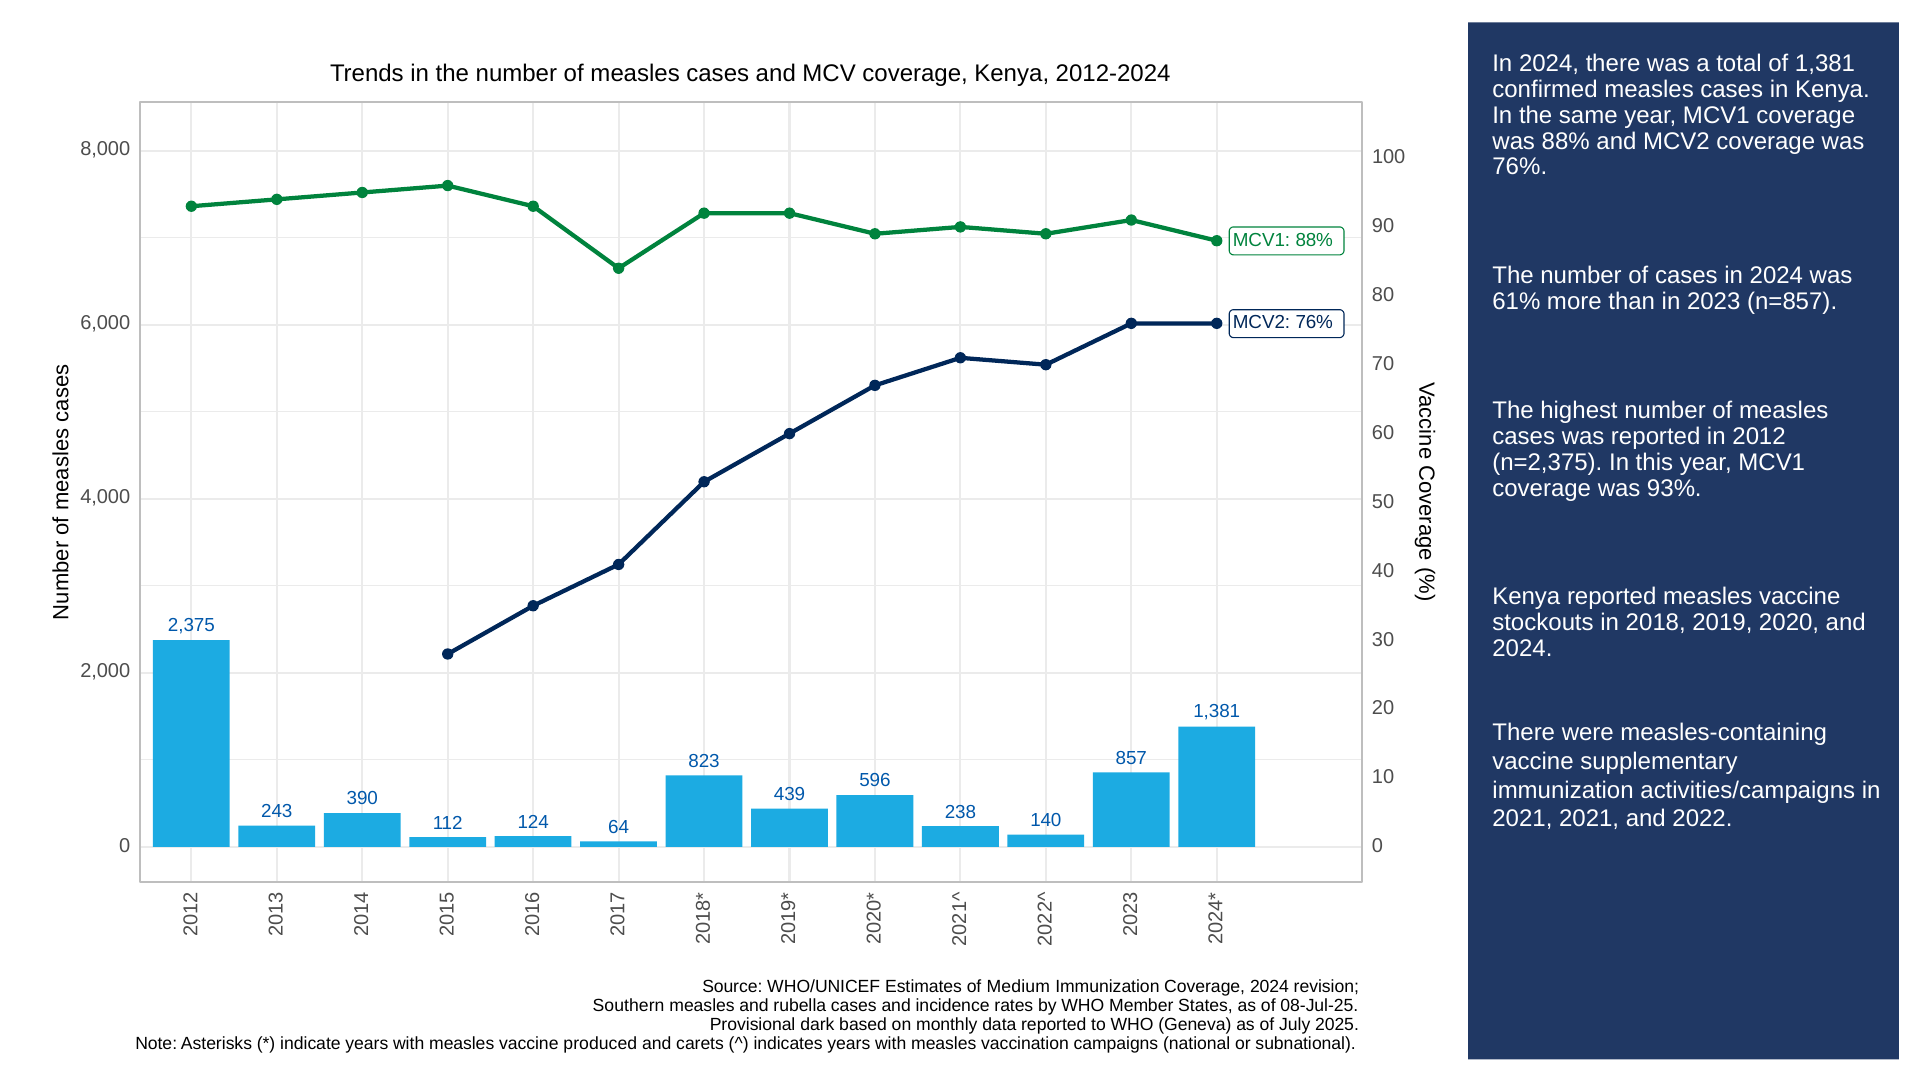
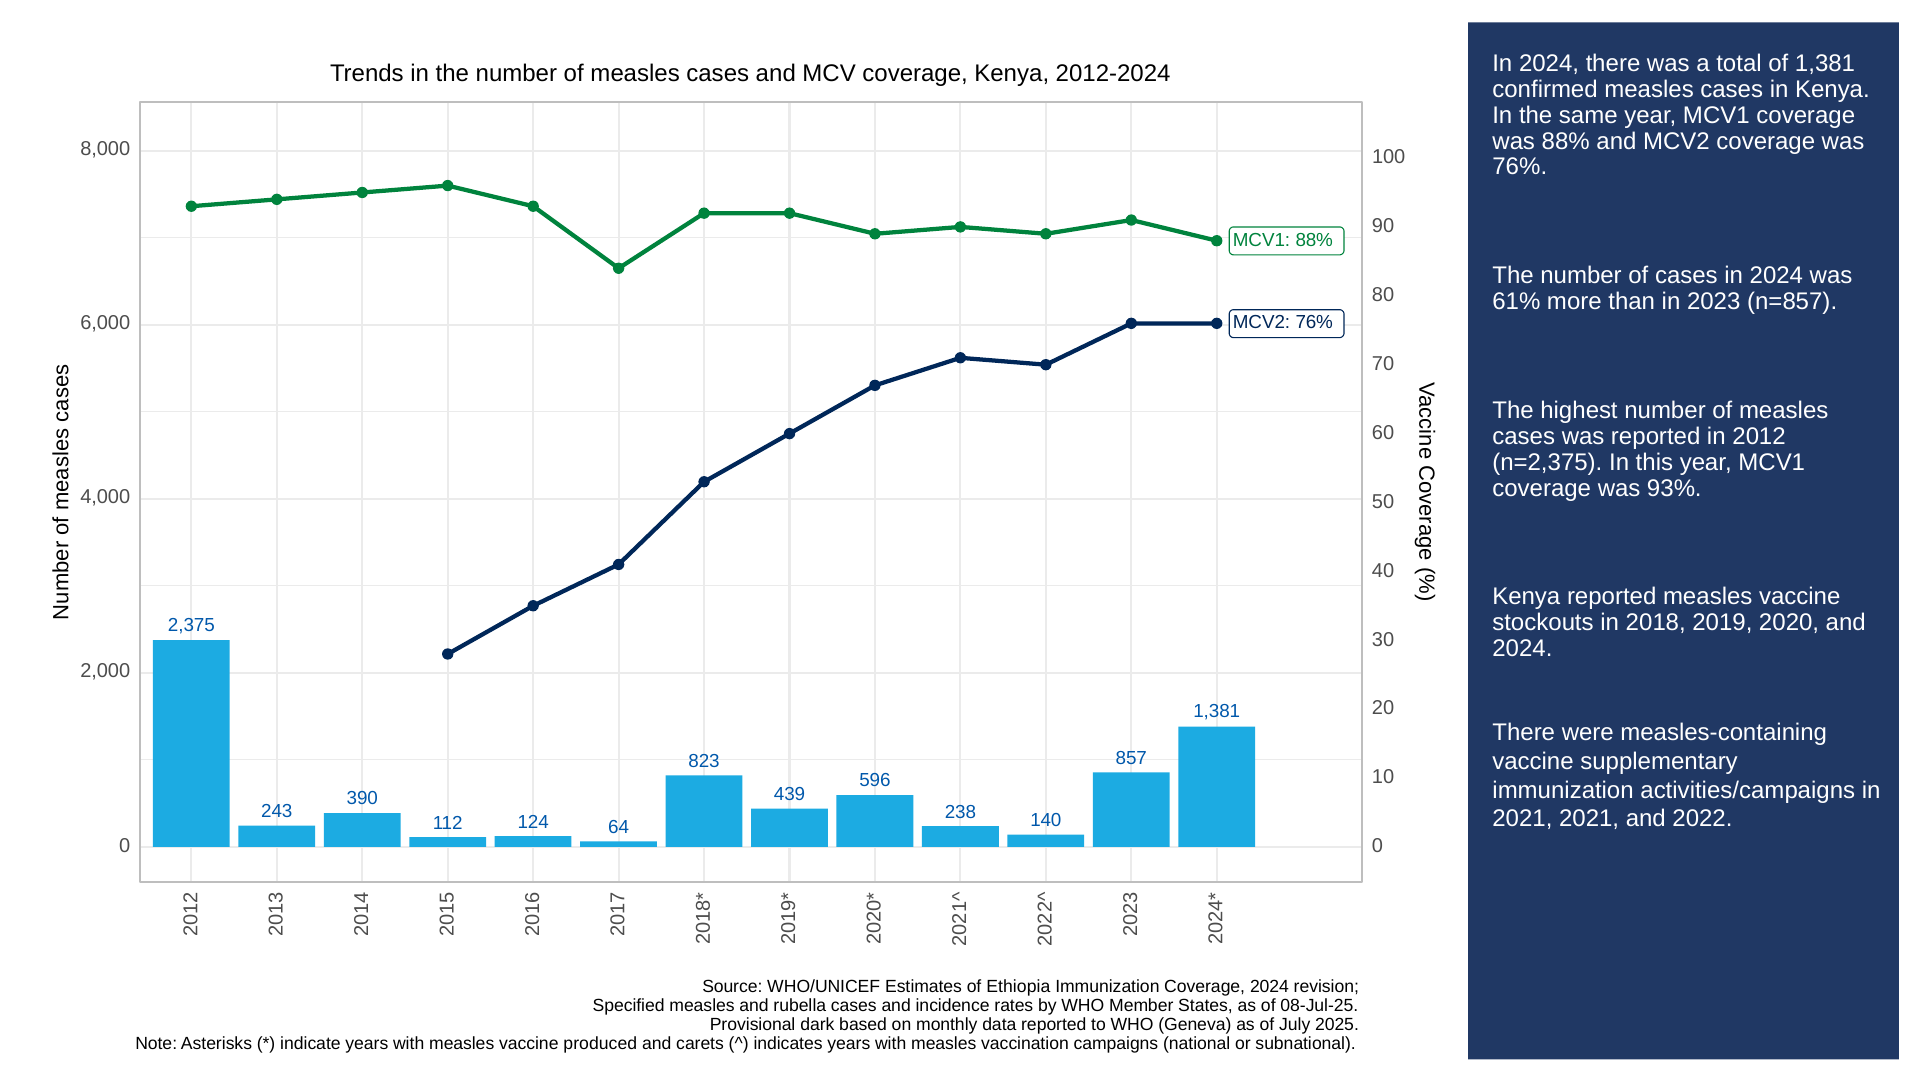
Medium: Medium -> Ethiopia
Southern: Southern -> Specified
